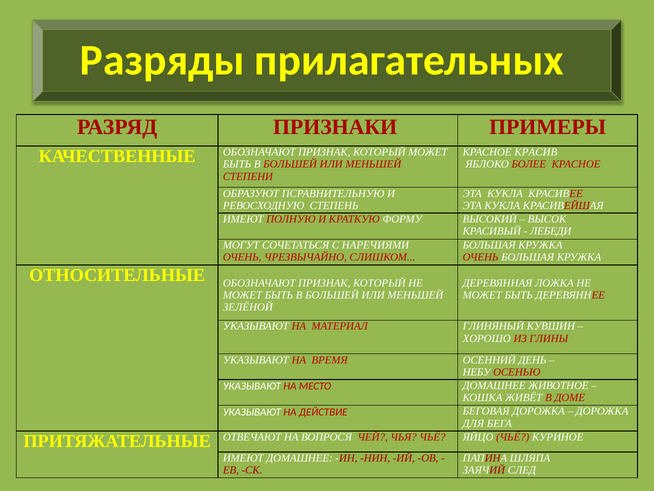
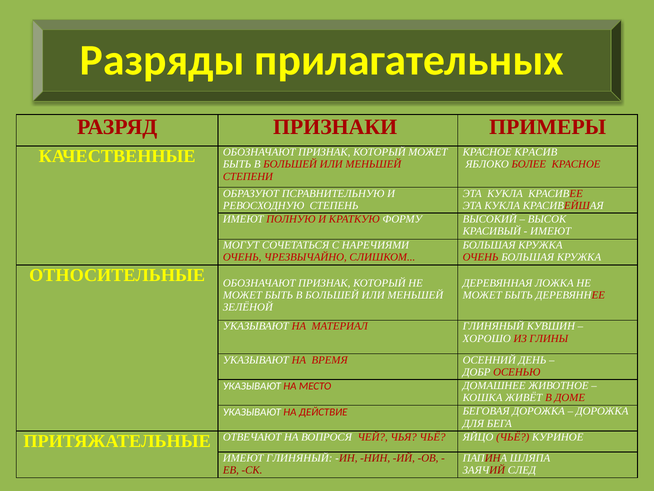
ЛЕБЕДИ at (551, 231): ЛЕБЕДИ -> ИМЕЮТ
НЕБУ: НЕБУ -> ДОБР
ИМЕЮТ ДОМАШНЕЕ: ДОМАШНЕЕ -> ГЛИНЯНЫЙ
